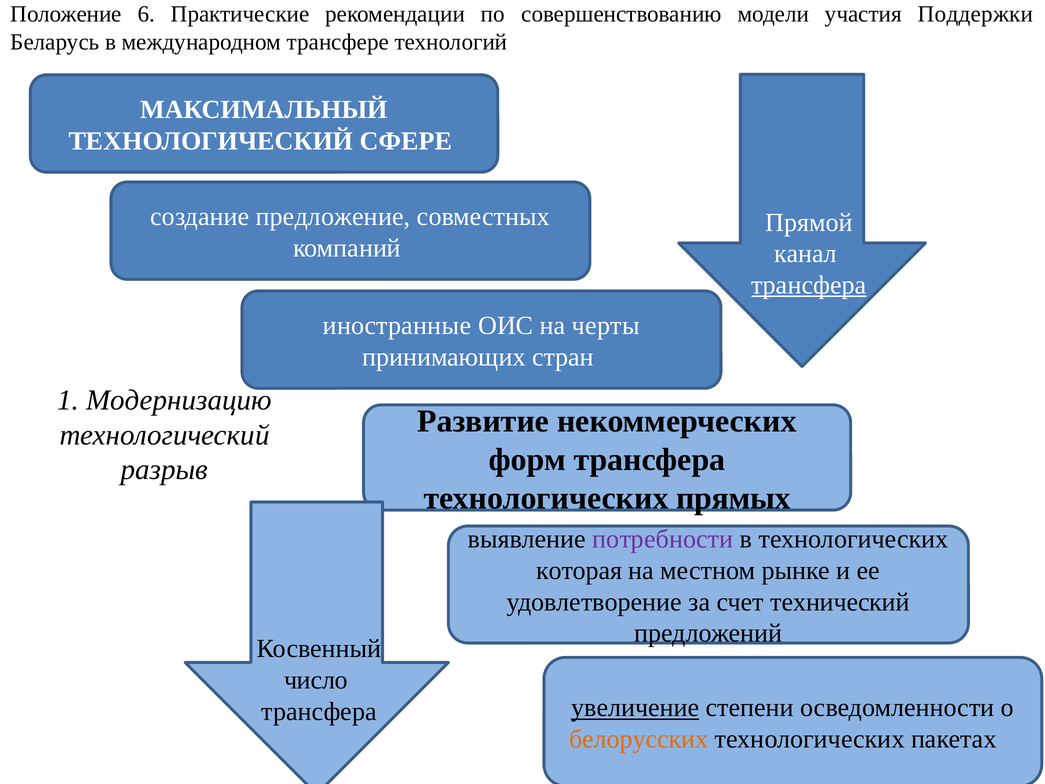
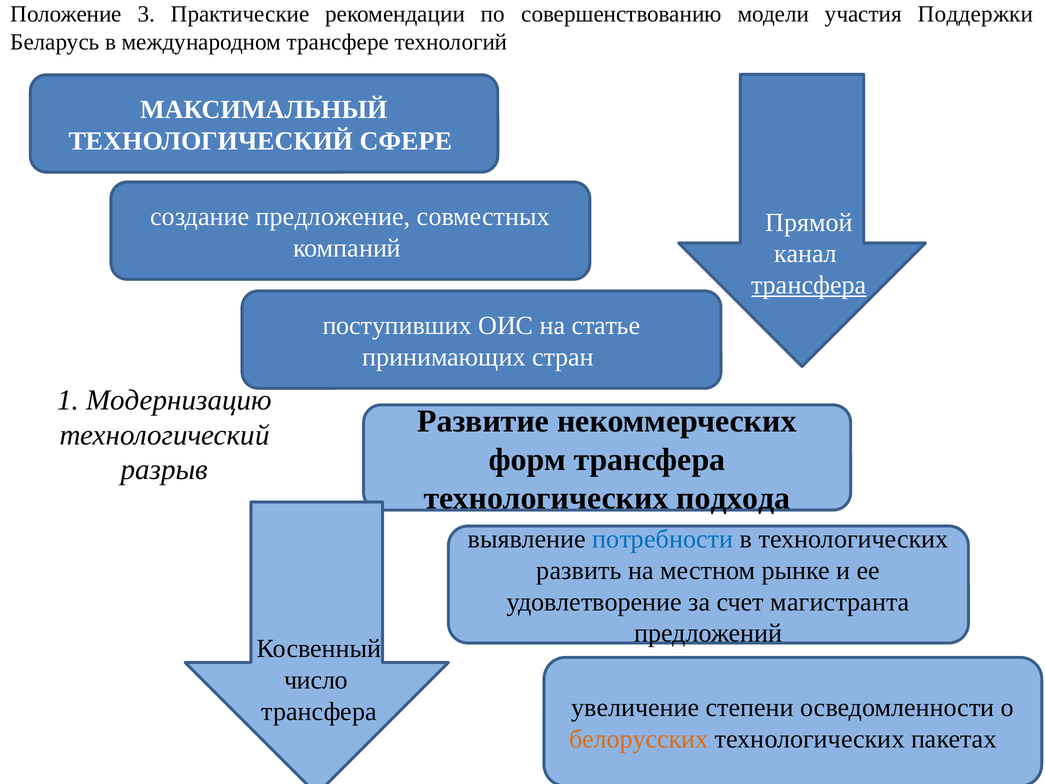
6: 6 -> 3
иностранные: иностранные -> поступивших
черты: черты -> статье
прямых: прямых -> подхода
потребности colour: purple -> blue
которая: которая -> развить
технический: технический -> магистранта
увеличение underline: present -> none
